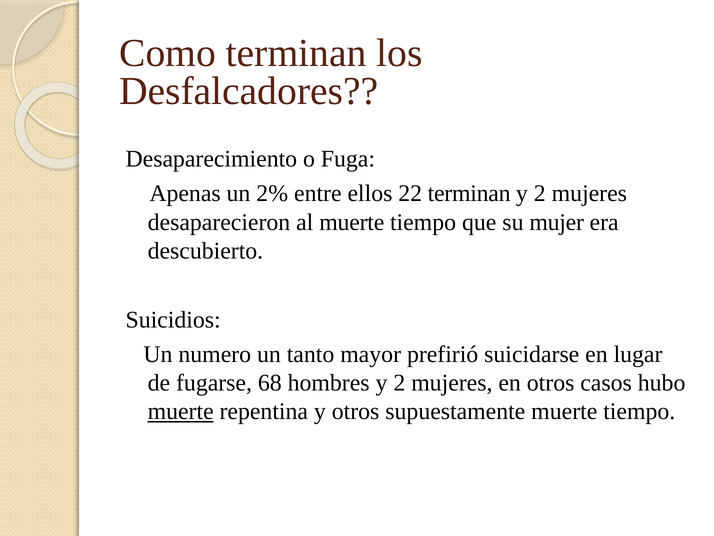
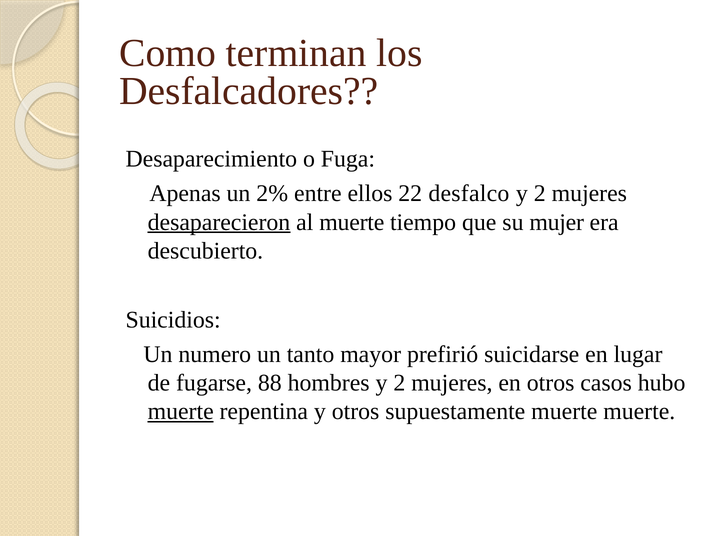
22 terminan: terminan -> desfalco
desaparecieron underline: none -> present
68: 68 -> 88
supuestamente muerte tiempo: tiempo -> muerte
